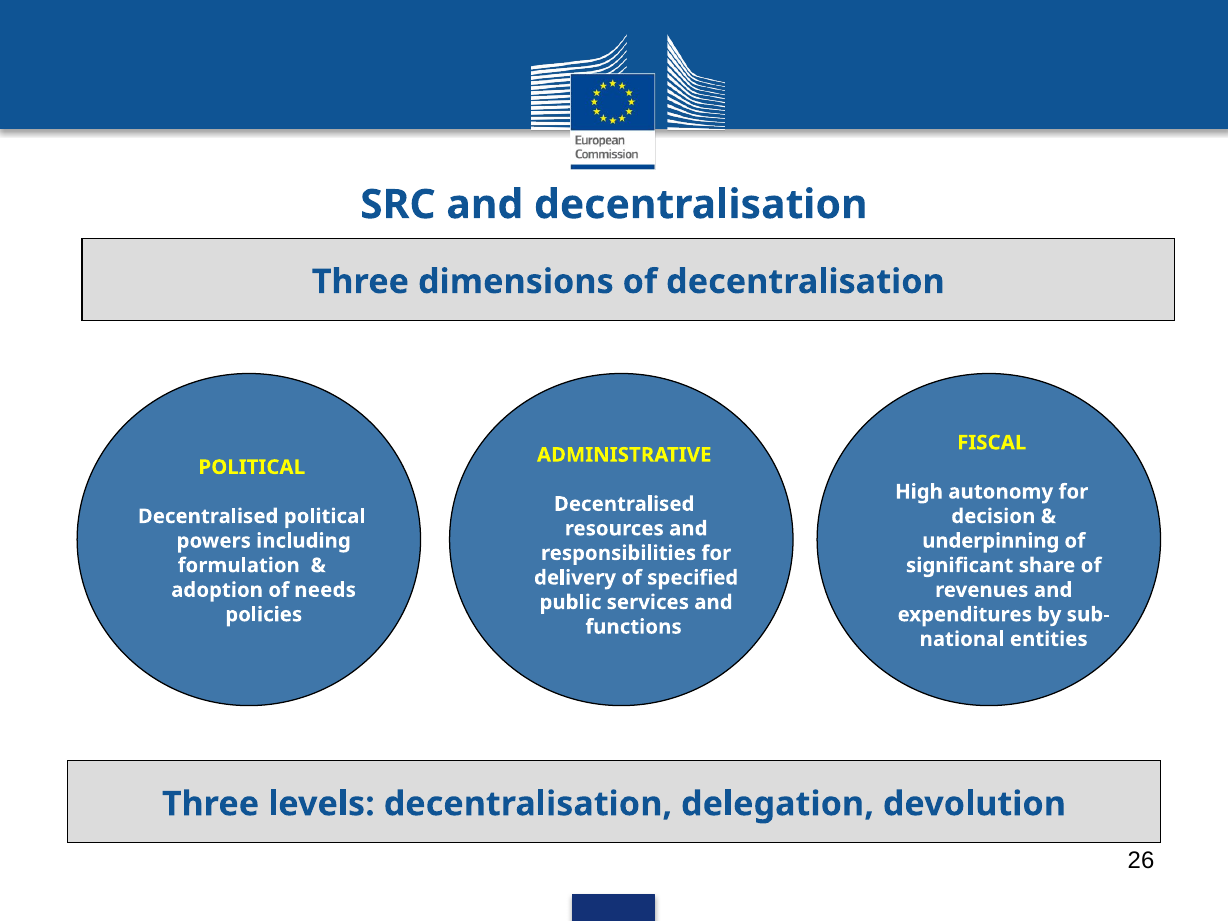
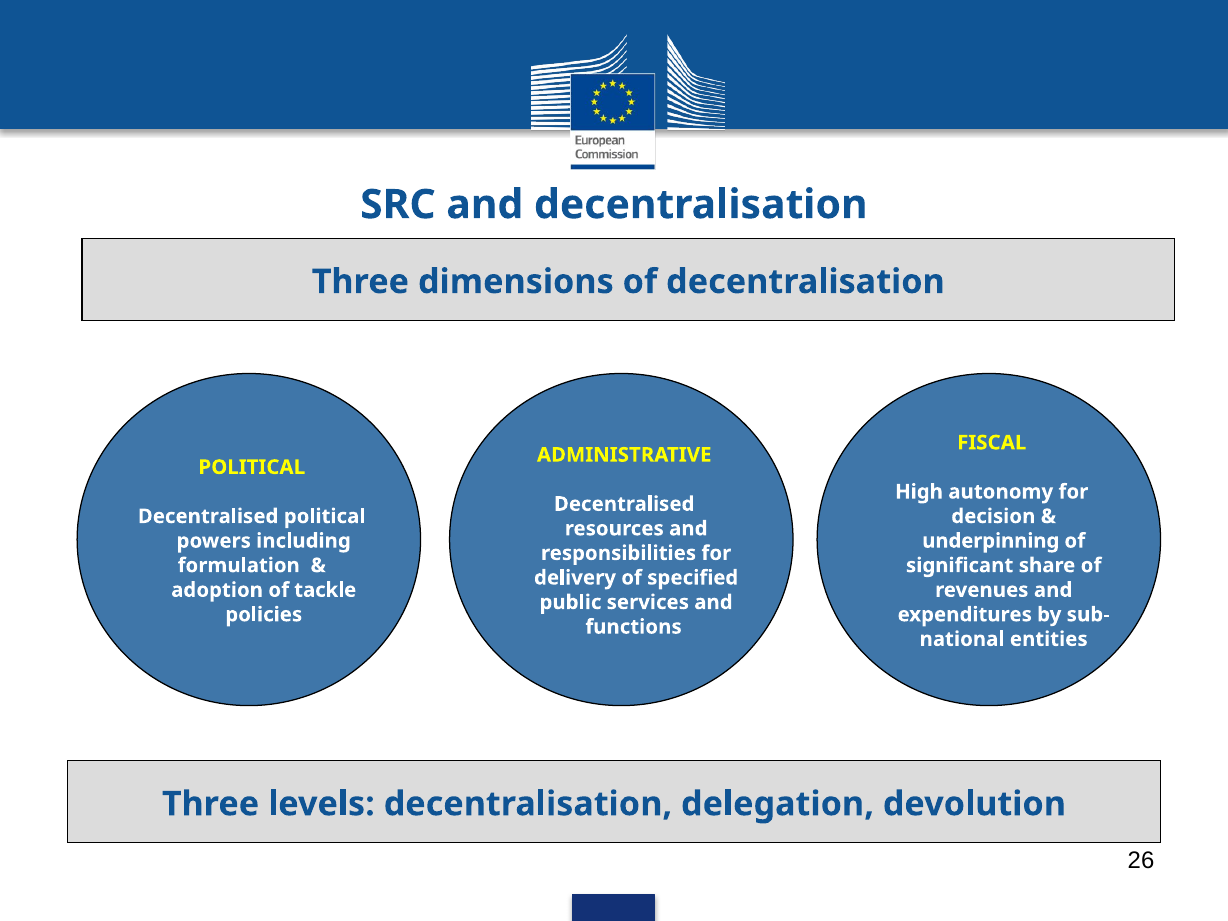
needs: needs -> tackle
